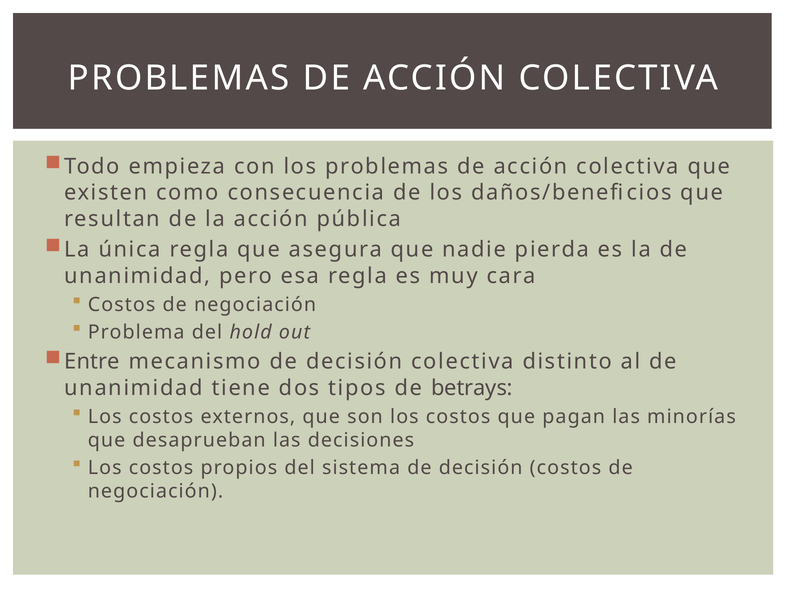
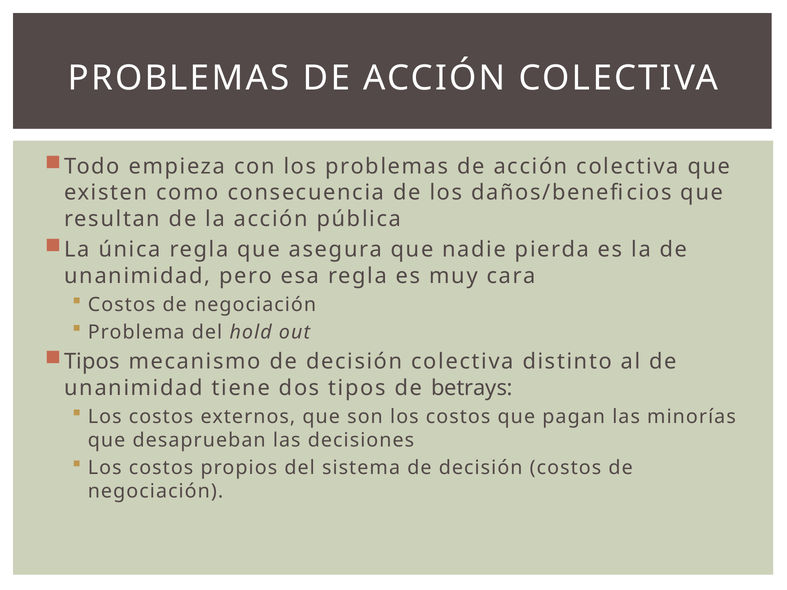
Entre at (92, 362): Entre -> Tipos
